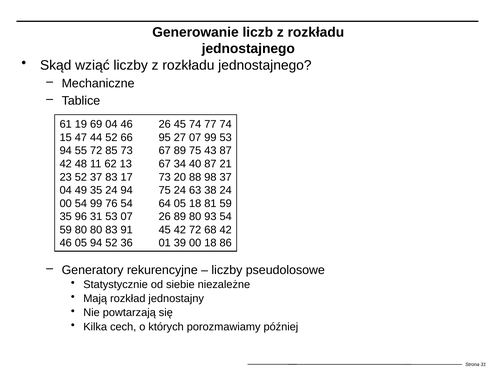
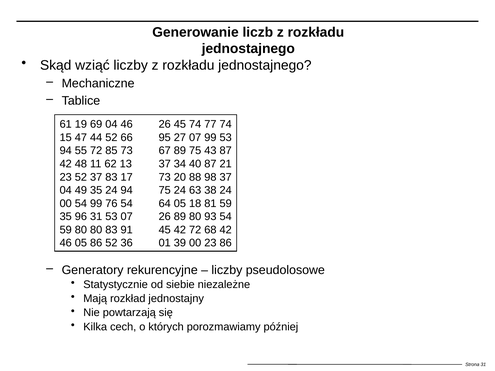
13 67: 67 -> 37
05 94: 94 -> 86
00 18: 18 -> 23
